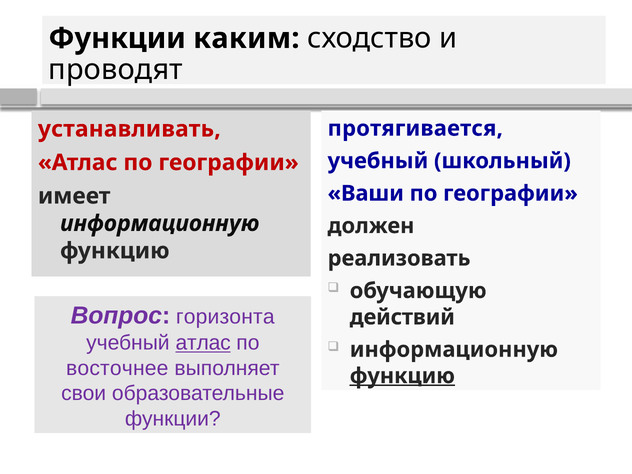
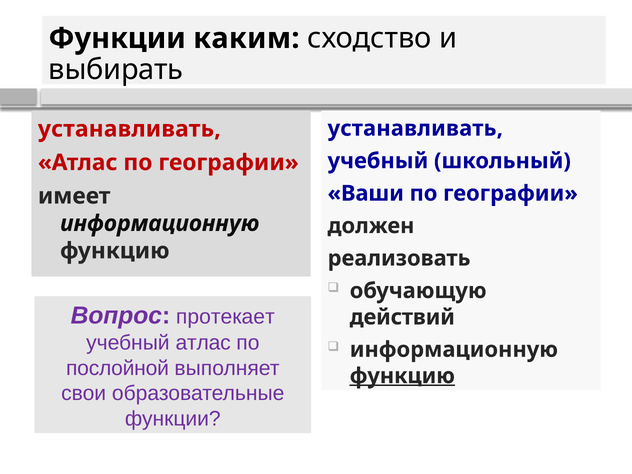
проводят: проводят -> выбирать
протягивается at (415, 128): протягивается -> устанавливать
горизонта: горизонта -> протекает
атлас at (203, 343) underline: present -> none
восточнее: восточнее -> послойной
